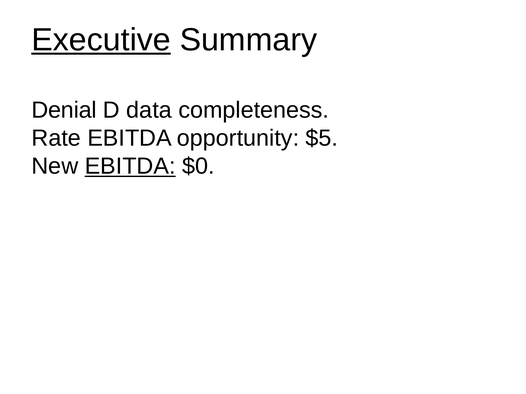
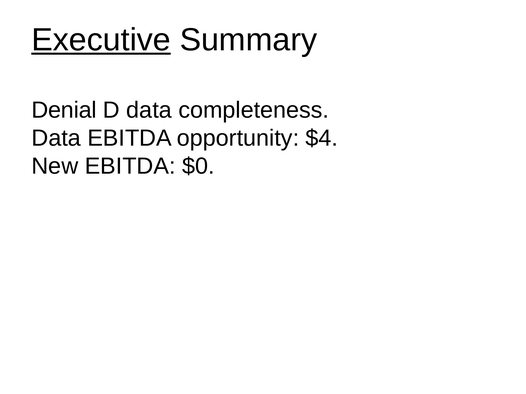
Rate at (56, 138): Rate -> Data
$5: $5 -> $4
EBITDA at (130, 166) underline: present -> none
